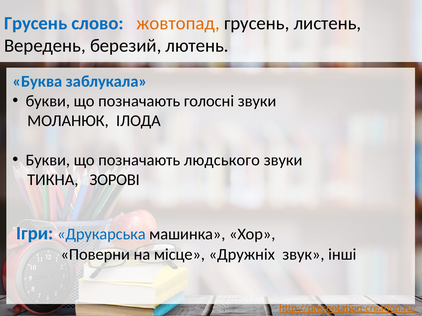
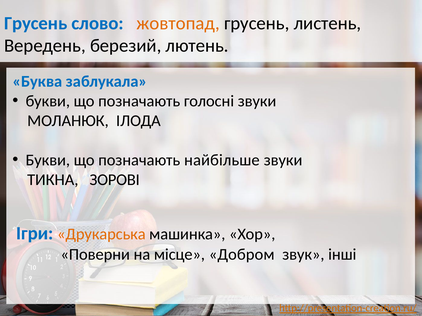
людського: людського -> найбільше
Друкарська colour: blue -> orange
Дружніх: Дружніх -> Добром
